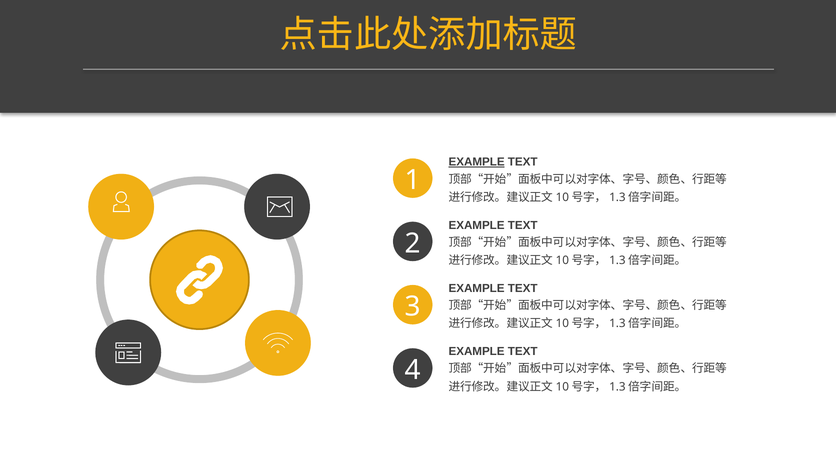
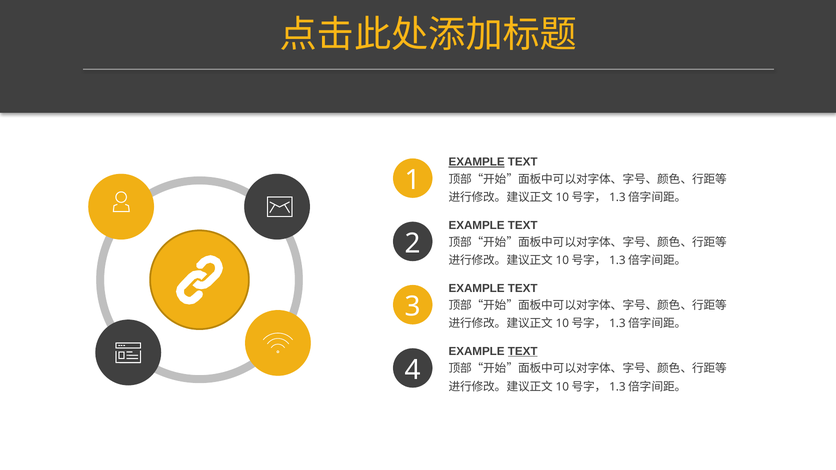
TEXT at (523, 352) underline: none -> present
